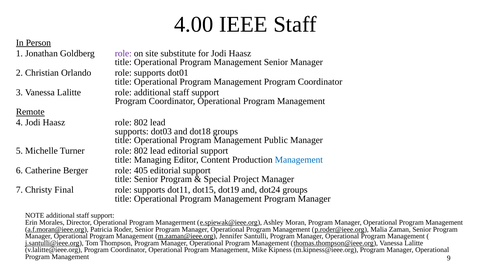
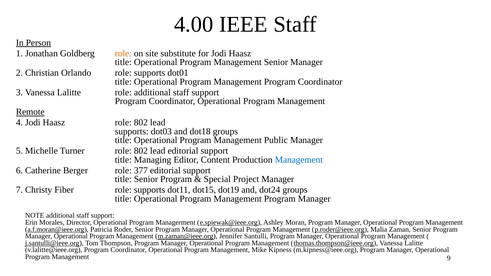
role at (123, 53) colour: purple -> orange
405: 405 -> 377
Final: Final -> Fiber
